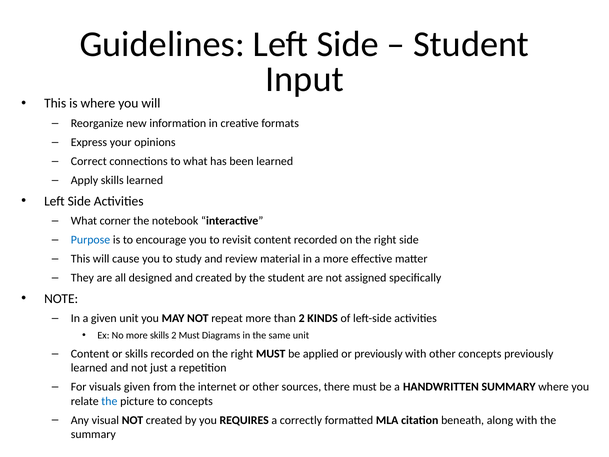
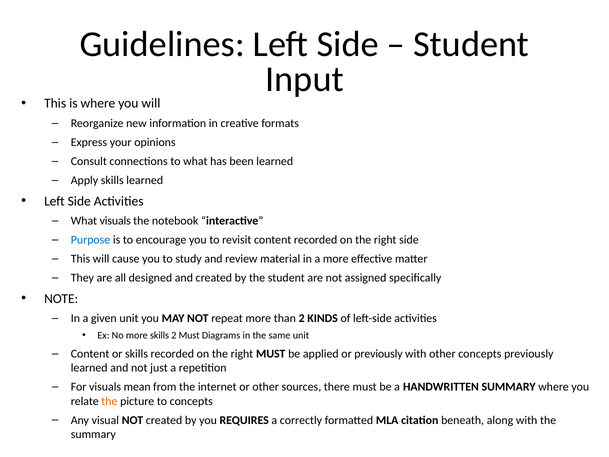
Correct: Correct -> Consult
What corner: corner -> visuals
visuals given: given -> mean
the at (109, 401) colour: blue -> orange
